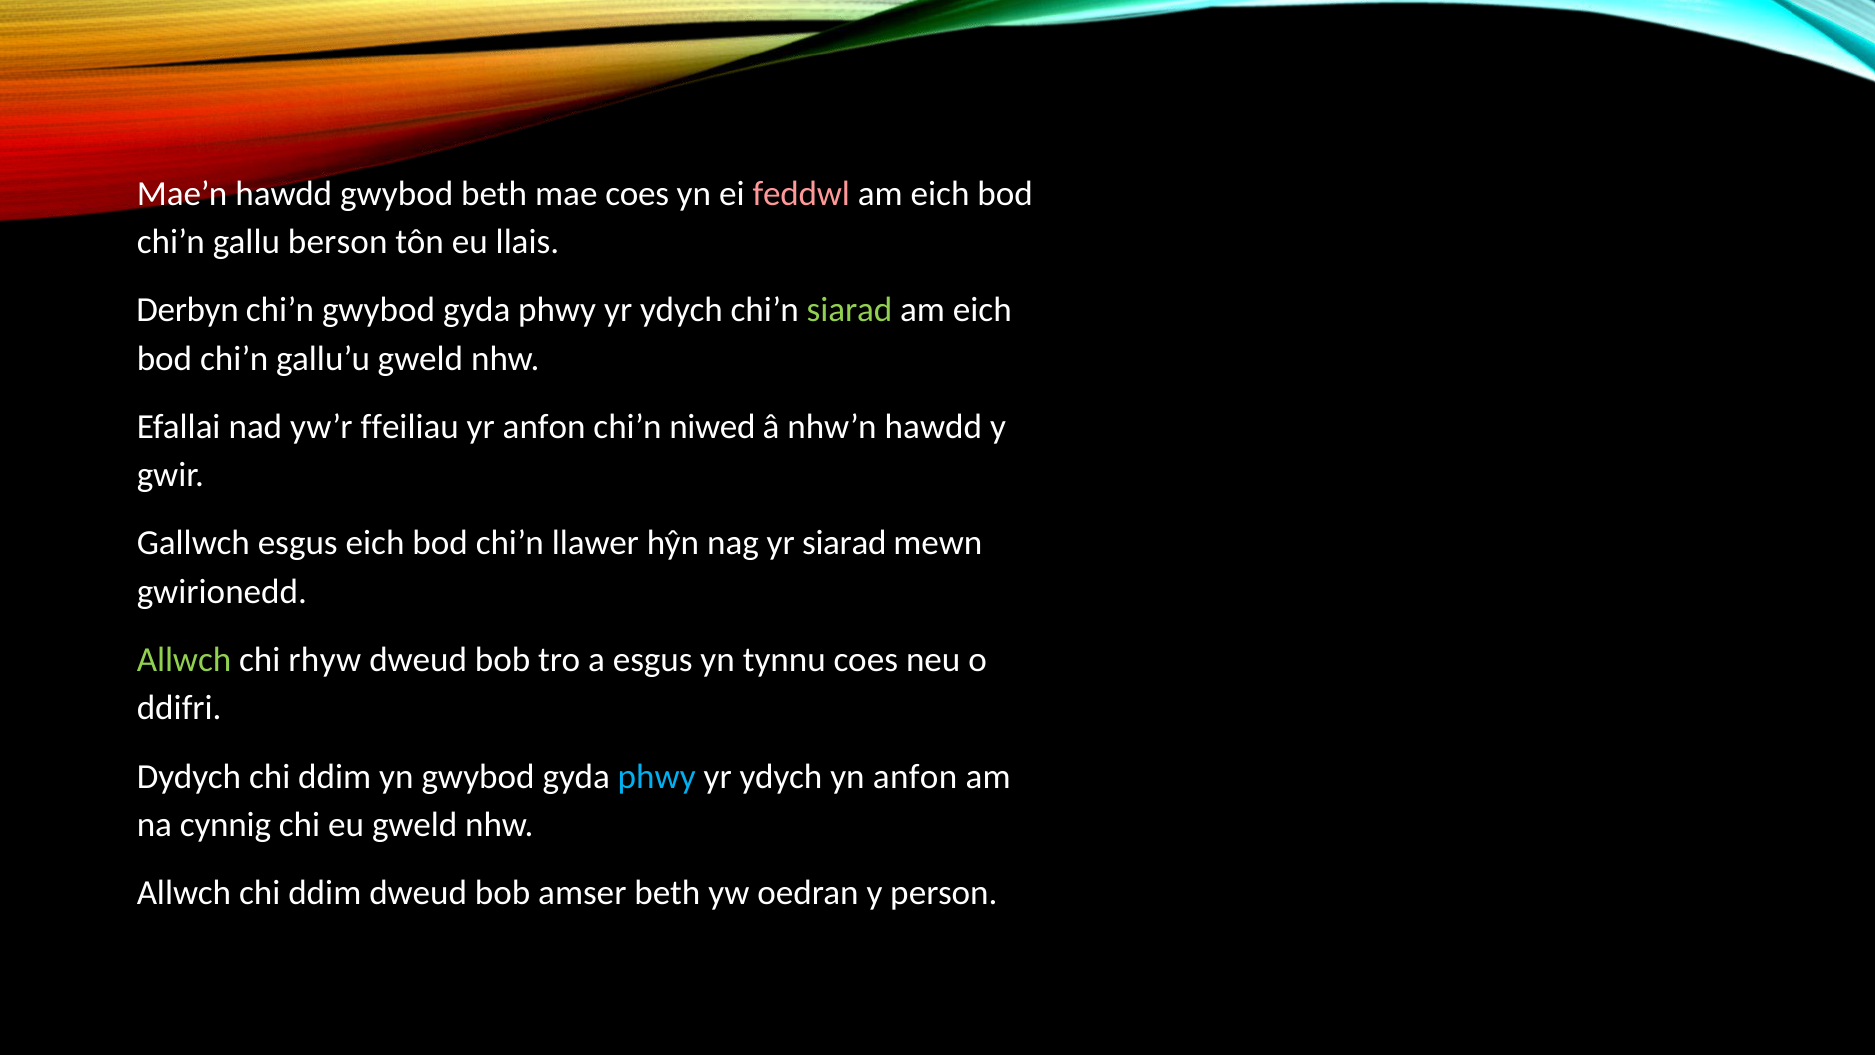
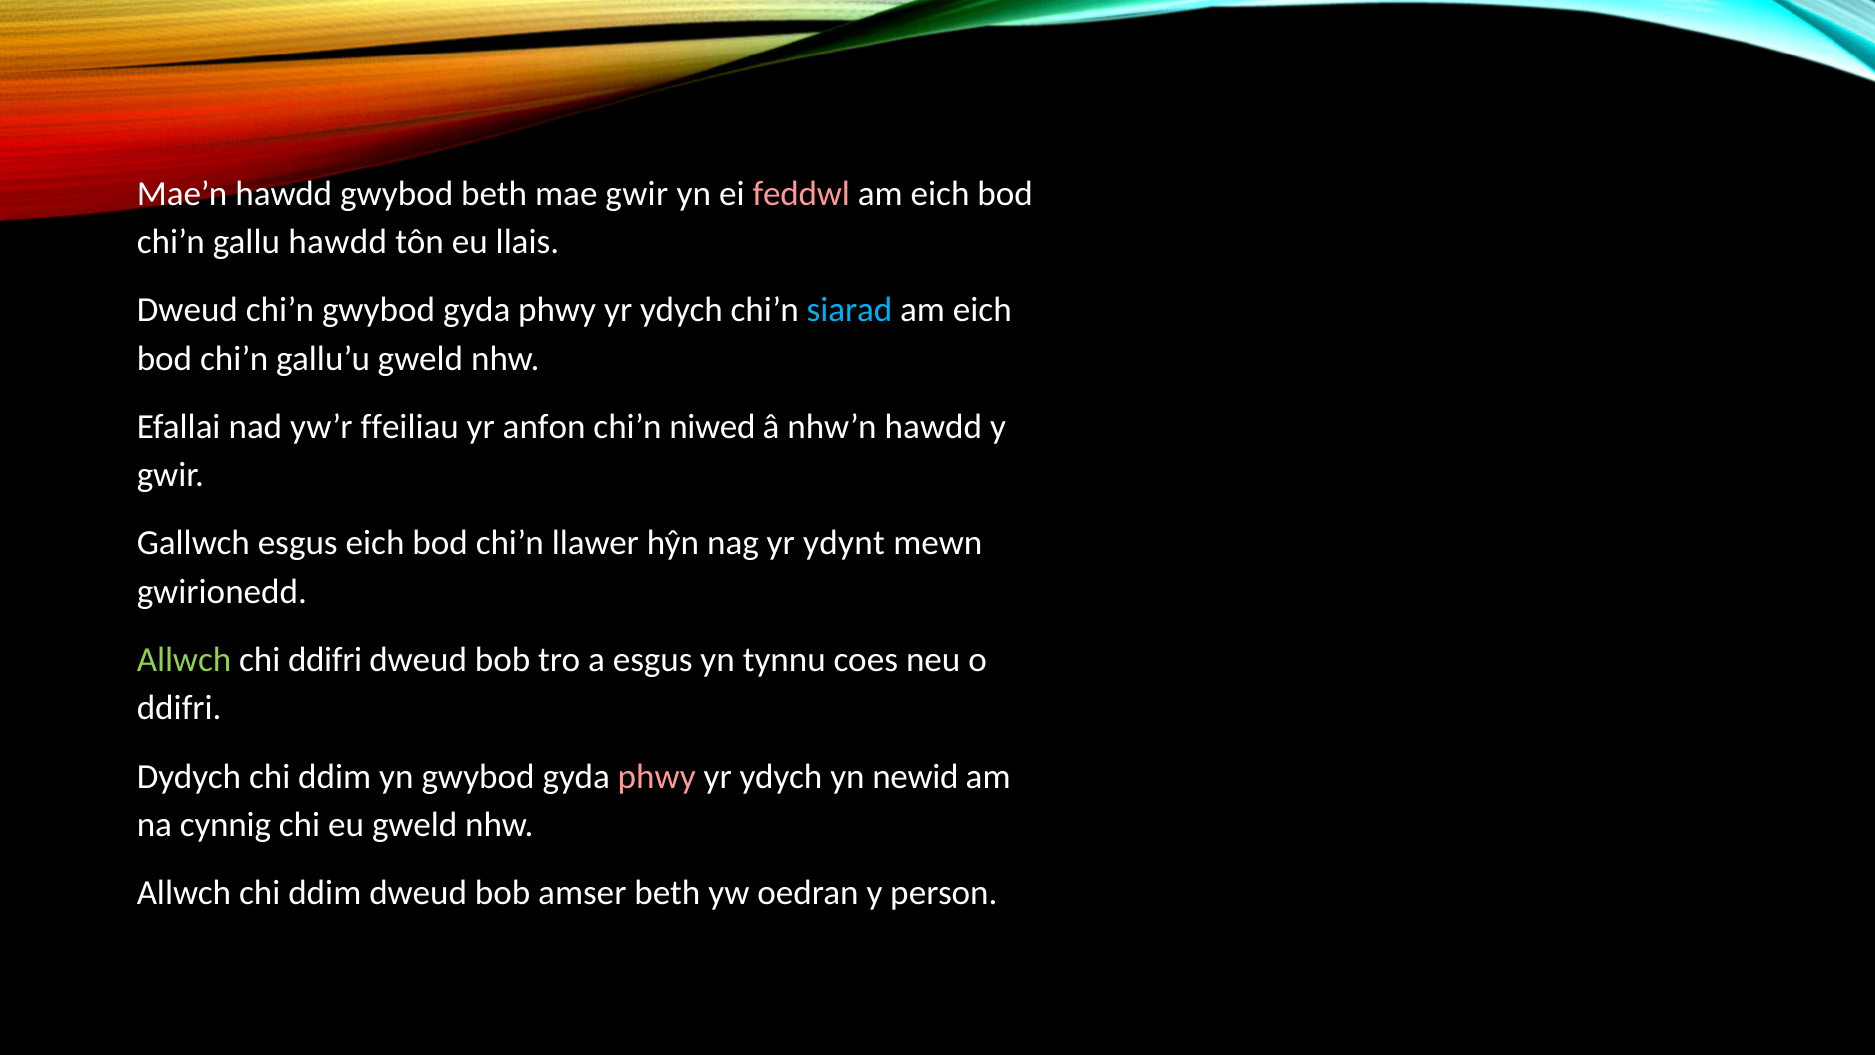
mae coes: coes -> gwir
gallu berson: berson -> hawdd
Derbyn at (188, 310): Derbyn -> Dweud
siarad at (850, 310) colour: light green -> light blue
yr siarad: siarad -> ydynt
chi rhyw: rhyw -> ddifri
phwy at (657, 776) colour: light blue -> pink
yn anfon: anfon -> newid
